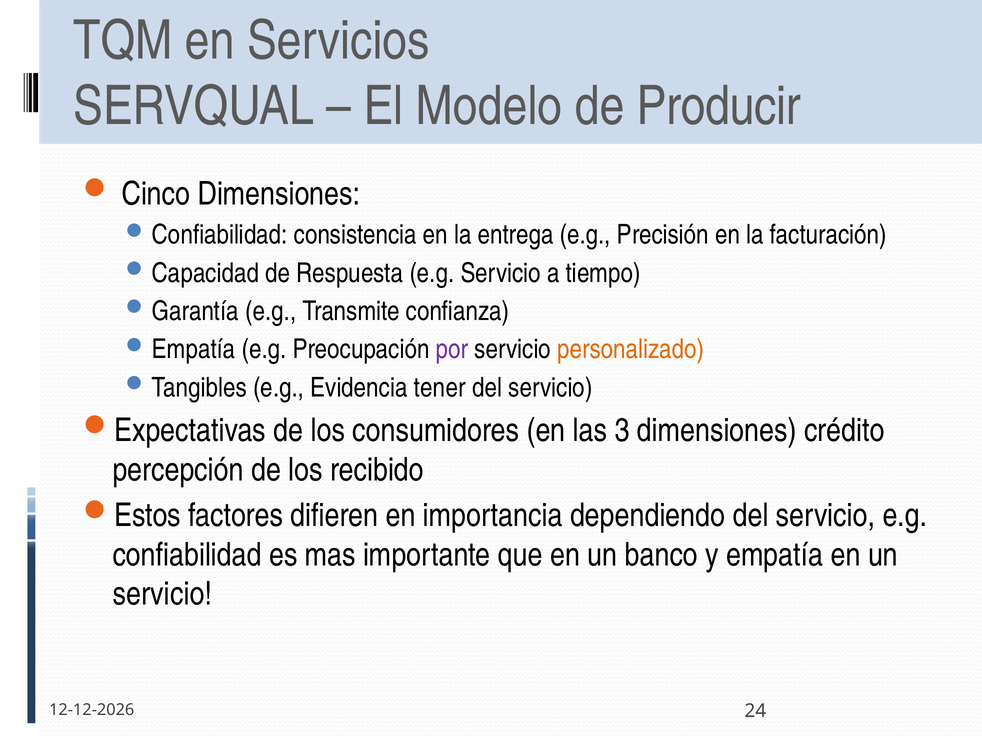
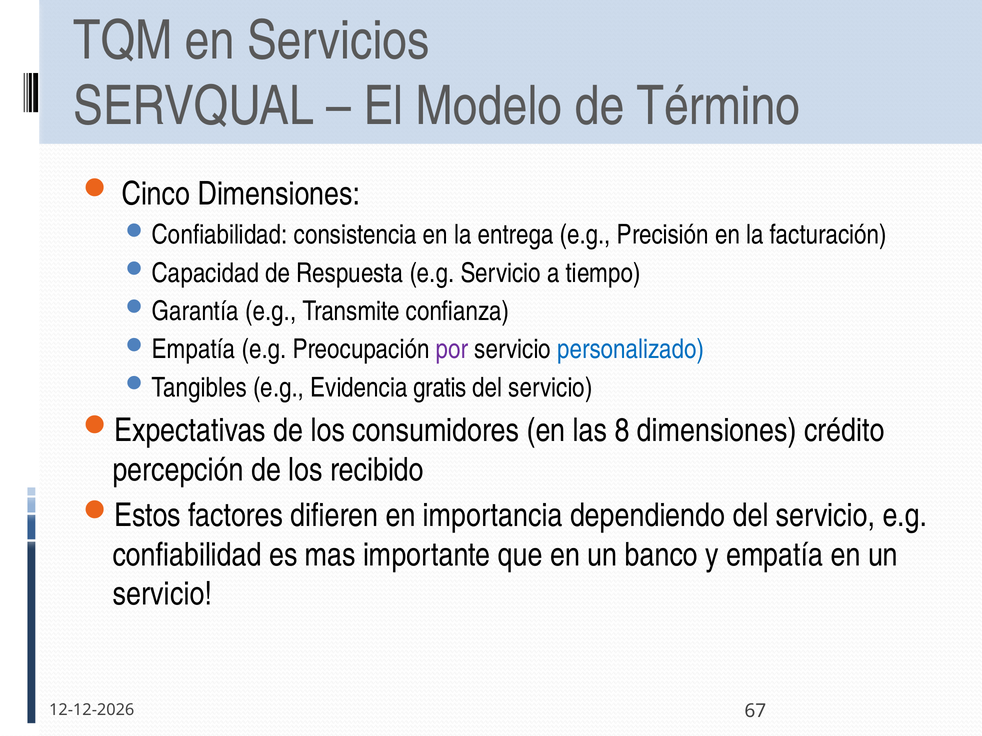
Producir: Producir -> Término
personalizado colour: orange -> blue
tener: tener -> gratis
3: 3 -> 8
24: 24 -> 67
